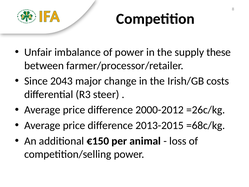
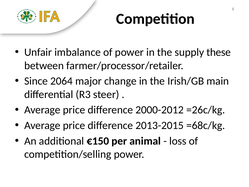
2043: 2043 -> 2064
costs: costs -> main
